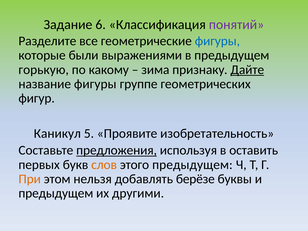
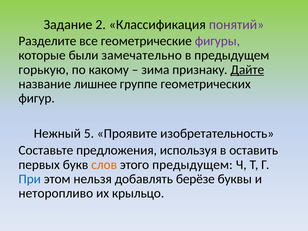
6: 6 -> 2
фигуры at (217, 41) colour: blue -> purple
выражениями: выражениями -> замечательно
название фигуры: фигуры -> лишнее
Каникул: Каникул -> Нежный
предложения underline: present -> none
При colour: orange -> blue
предыдущем at (56, 193): предыдущем -> неторопливо
другими: другими -> крыльцо
